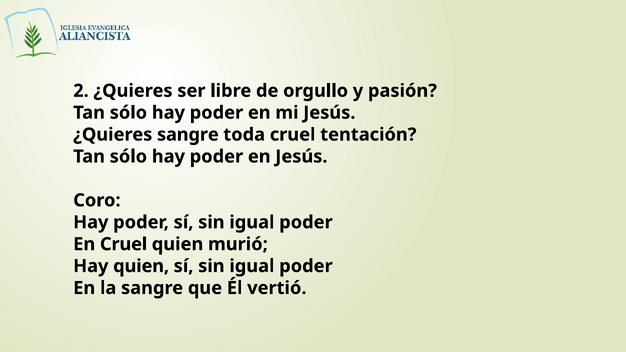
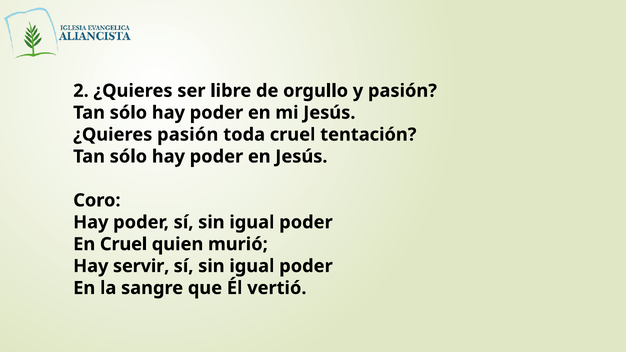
¿Quieres sangre: sangre -> pasión
Hay quien: quien -> servir
